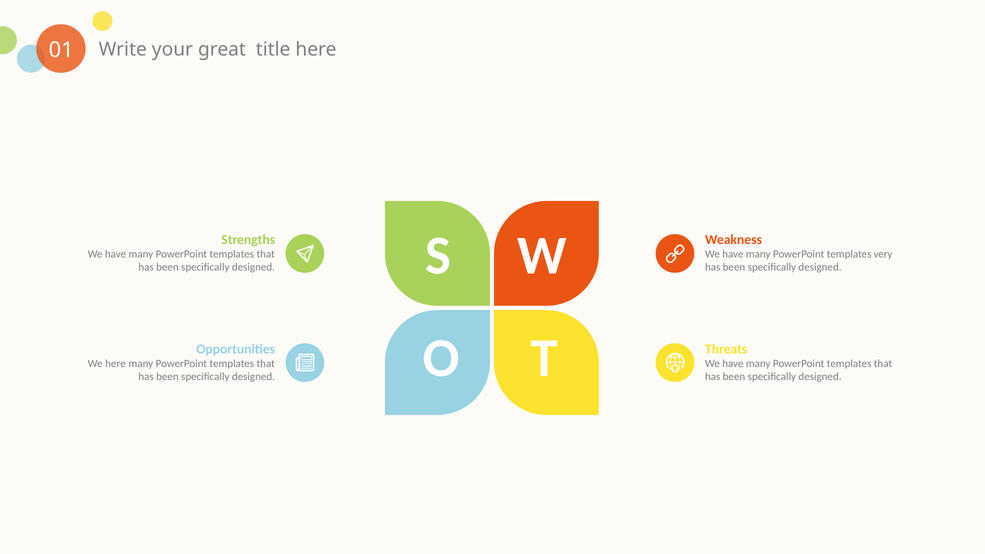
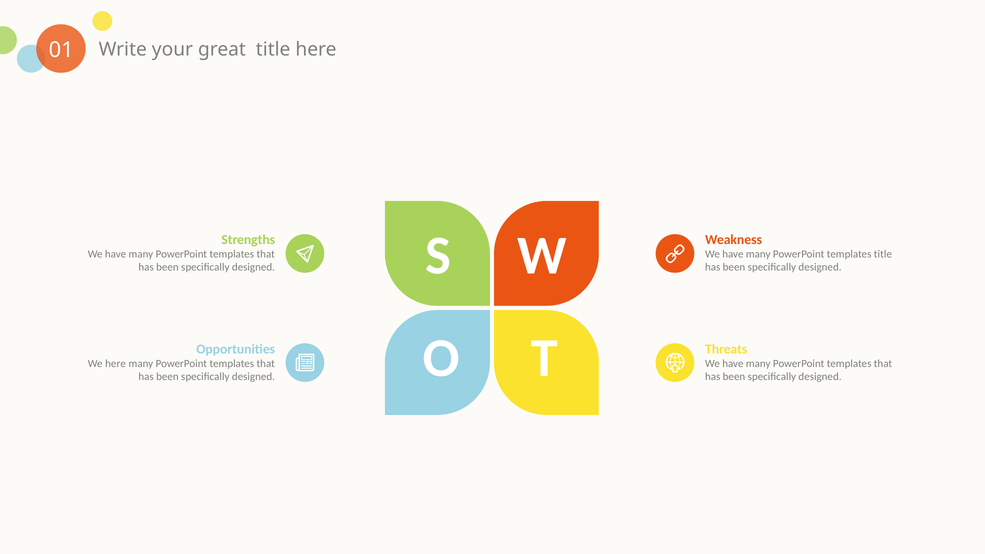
templates very: very -> title
